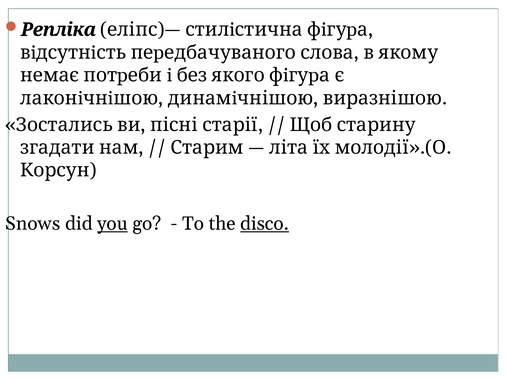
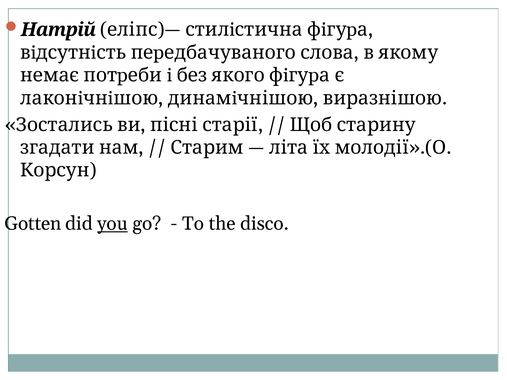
Репліка: Репліка -> Натрій
Snows: Snows -> Gotten
disco underline: present -> none
